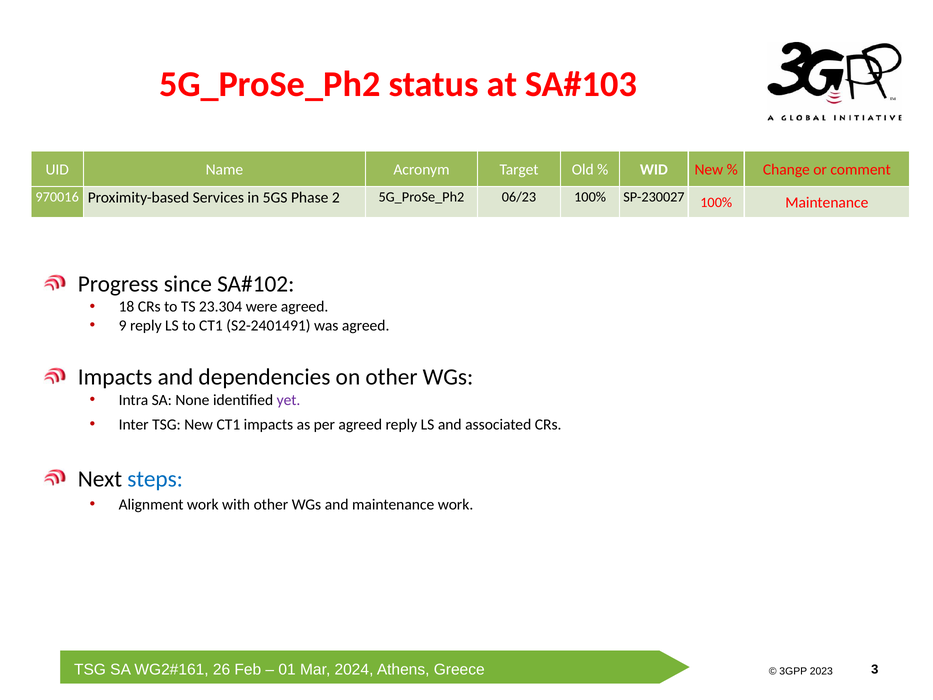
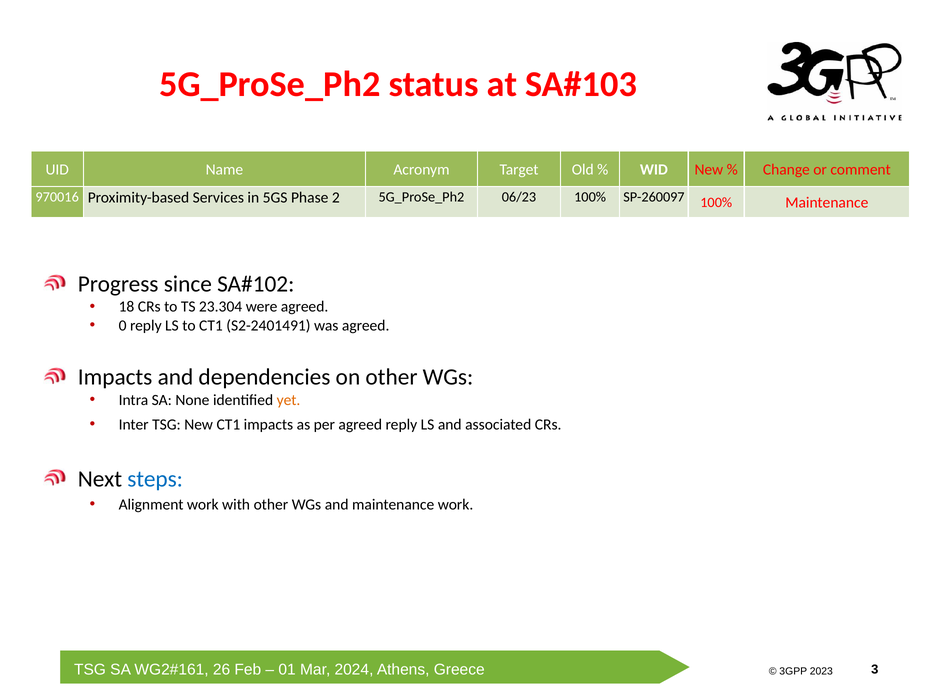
SP-230027: SP-230027 -> SP-260097
9: 9 -> 0
yet colour: purple -> orange
